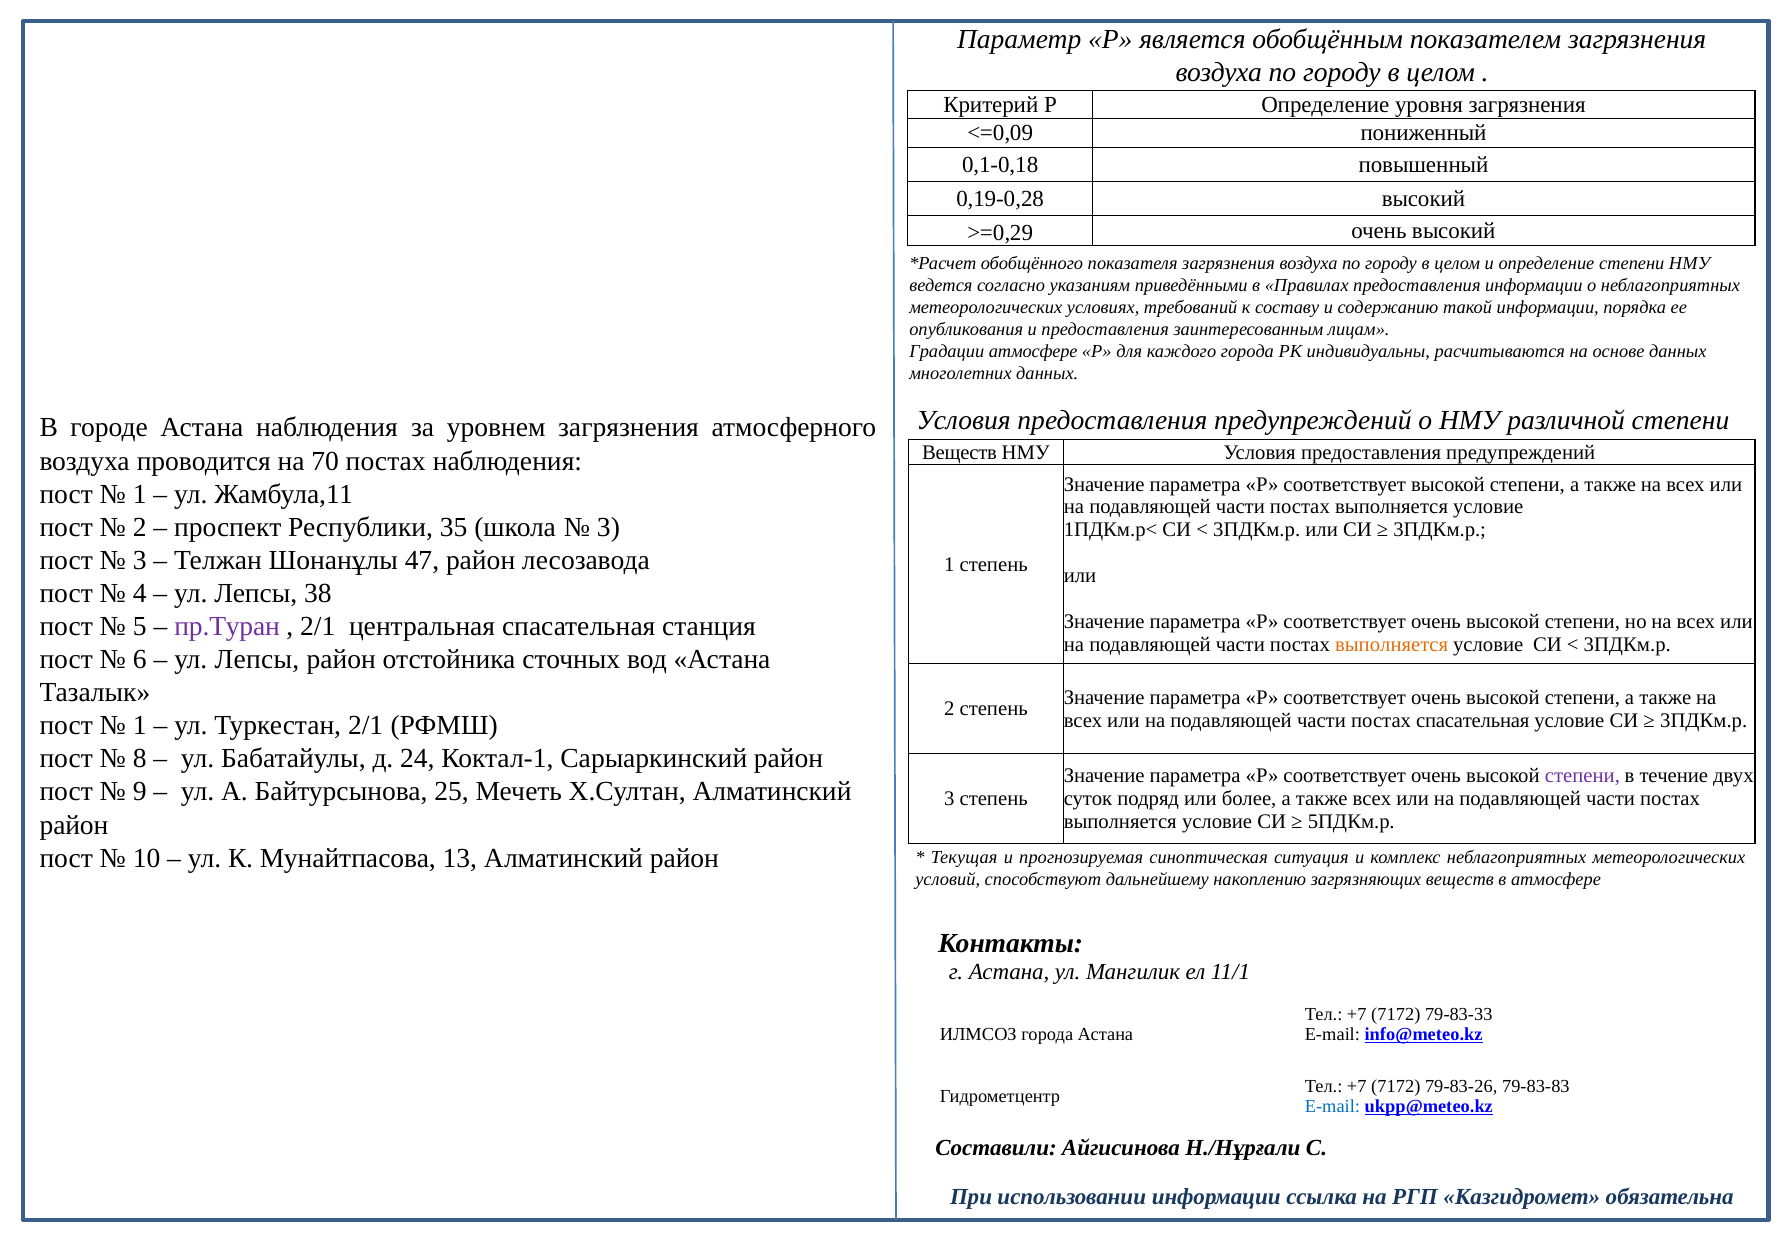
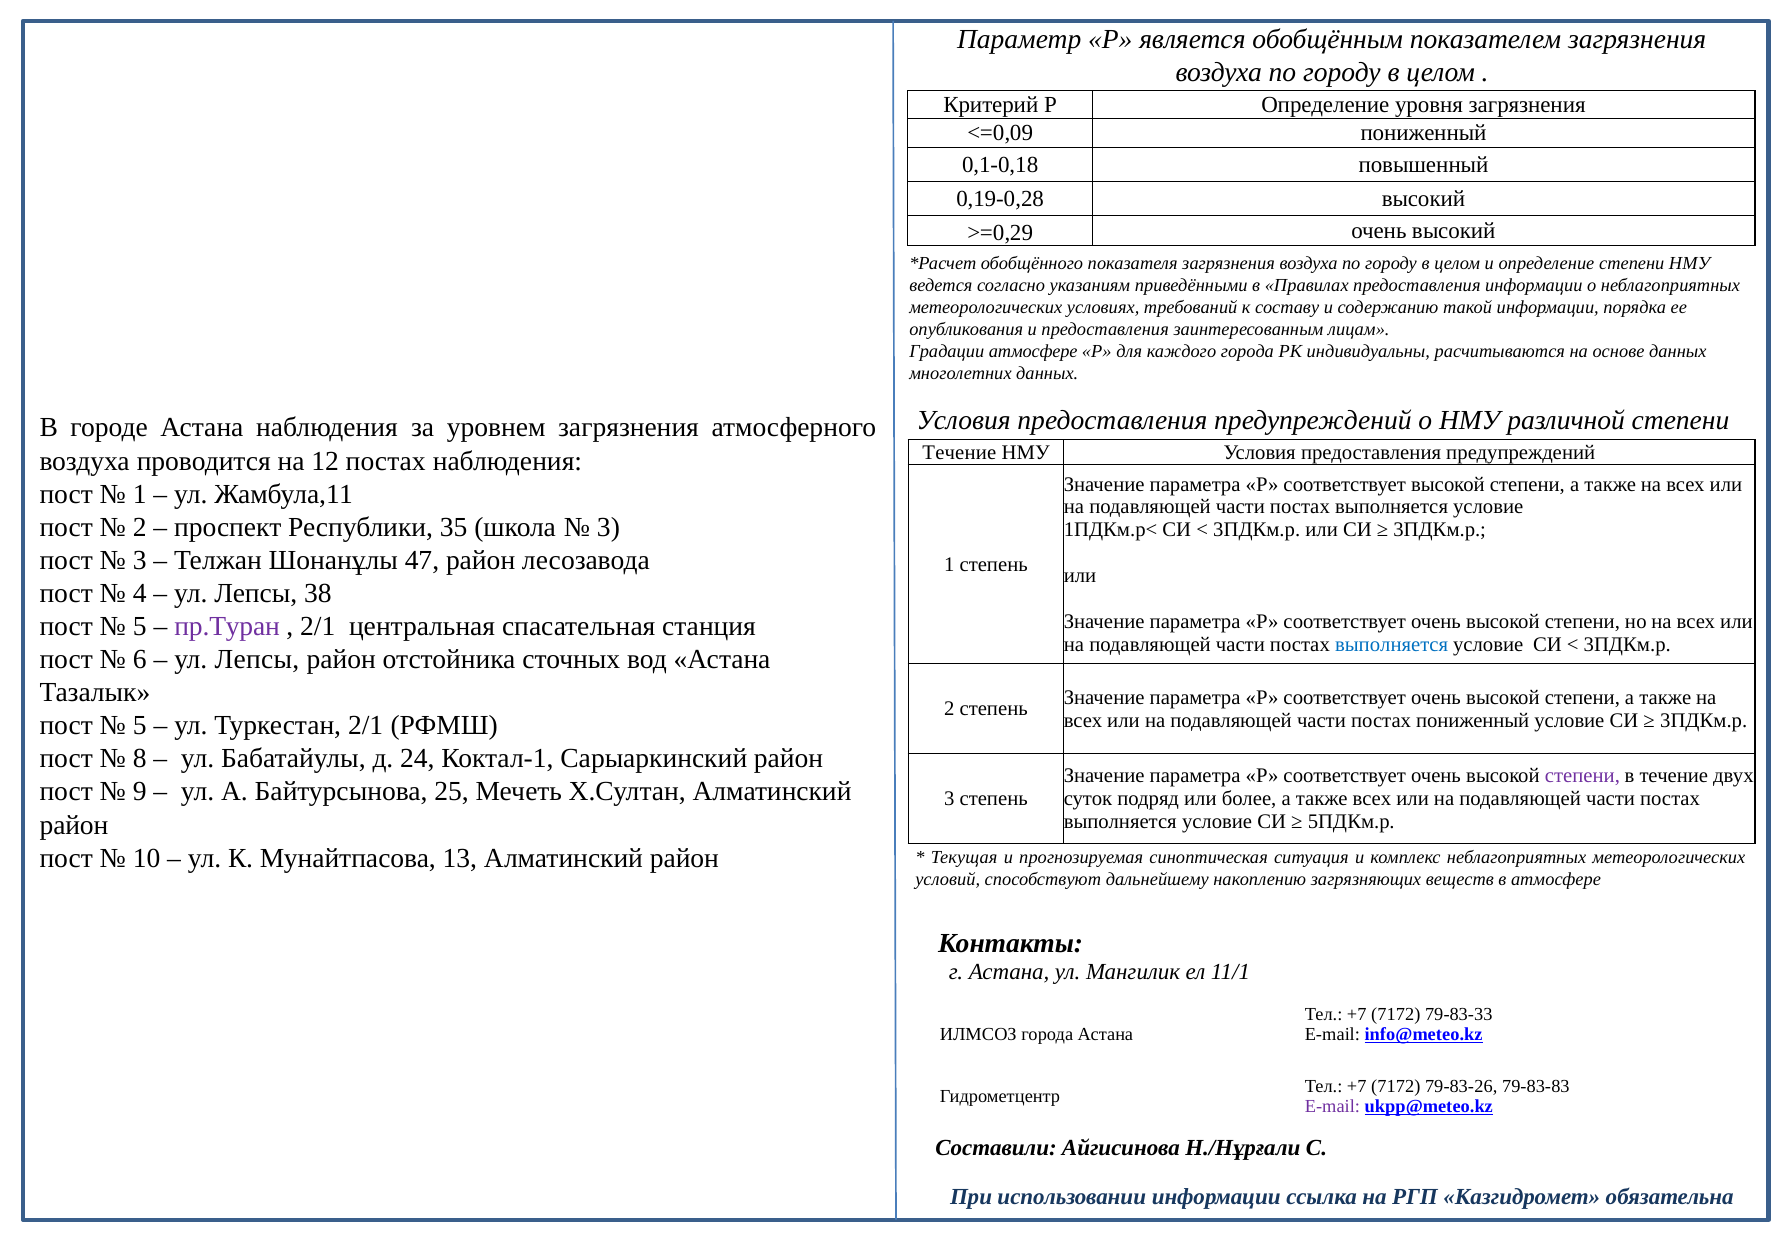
Веществ at (960, 452): Веществ -> Течение
70: 70 -> 12
выполняется at (1392, 645) colour: orange -> blue
постах спасательная: спасательная -> пониженный
1 at (140, 725): 1 -> 5
E-mail at (1332, 1106) colour: blue -> purple
